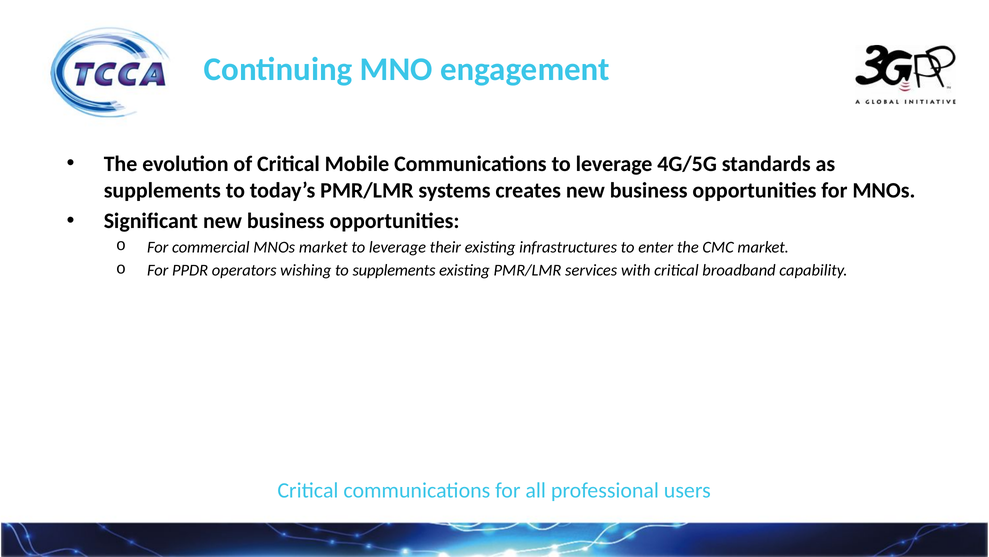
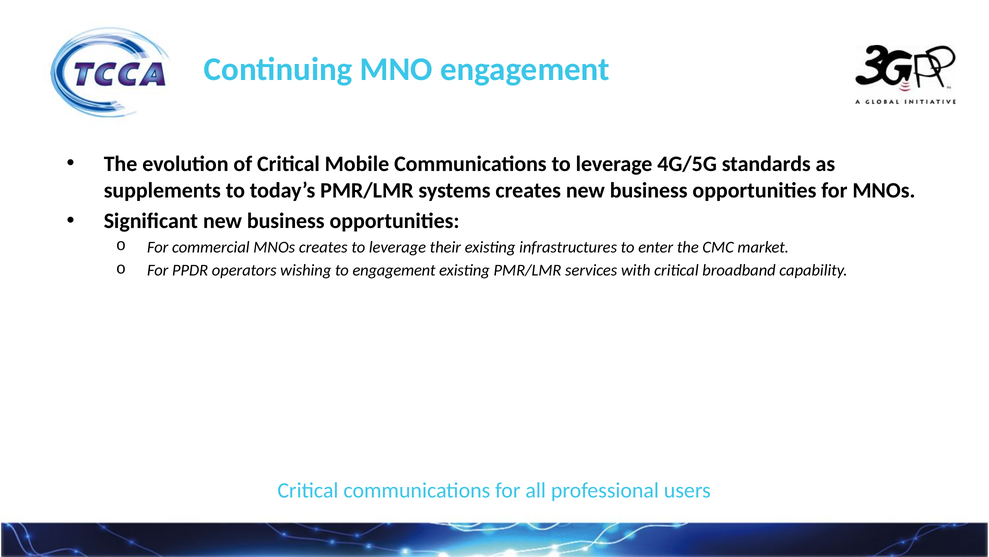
MNOs market: market -> creates
to supplements: supplements -> engagement
